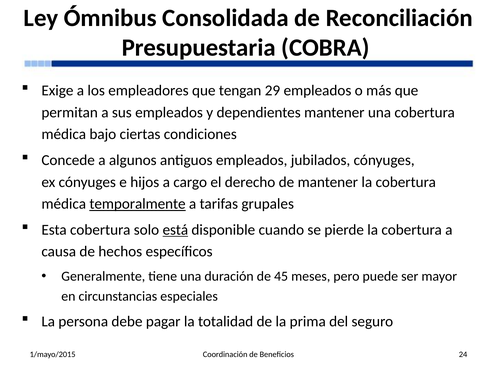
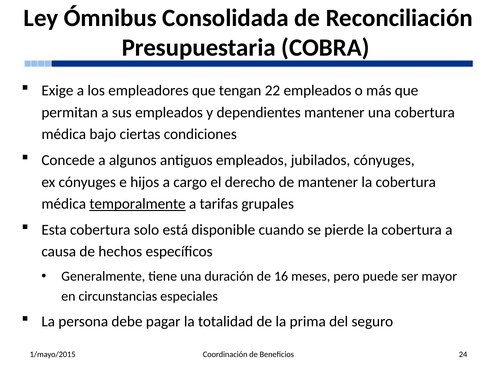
29: 29 -> 22
está underline: present -> none
45: 45 -> 16
